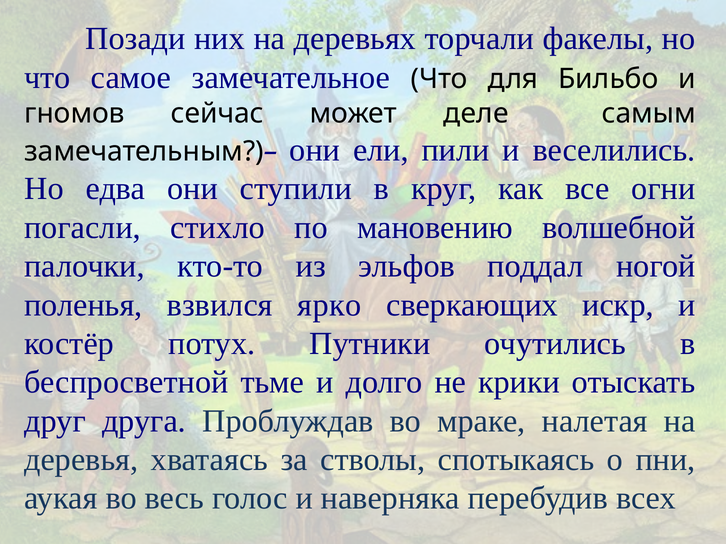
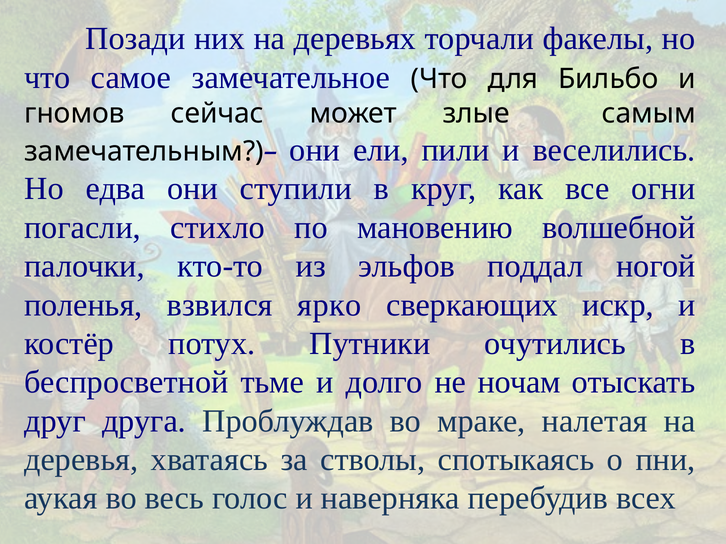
деле: деле -> злые
крики: крики -> ночам
